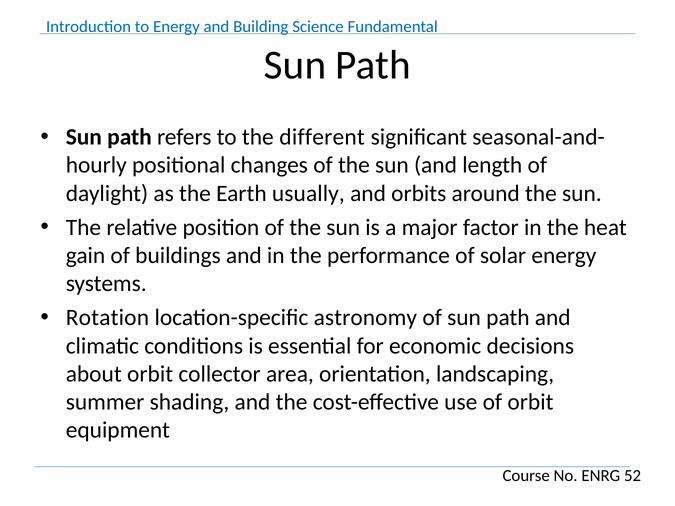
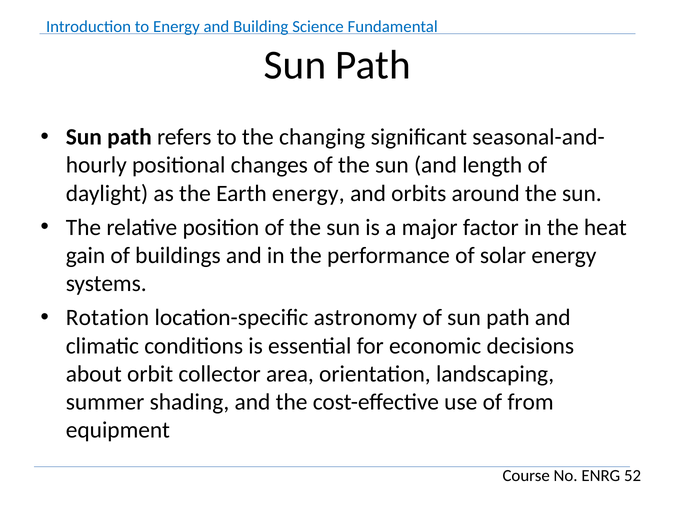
different: different -> changing
Earth usually: usually -> energy
of orbit: orbit -> from
